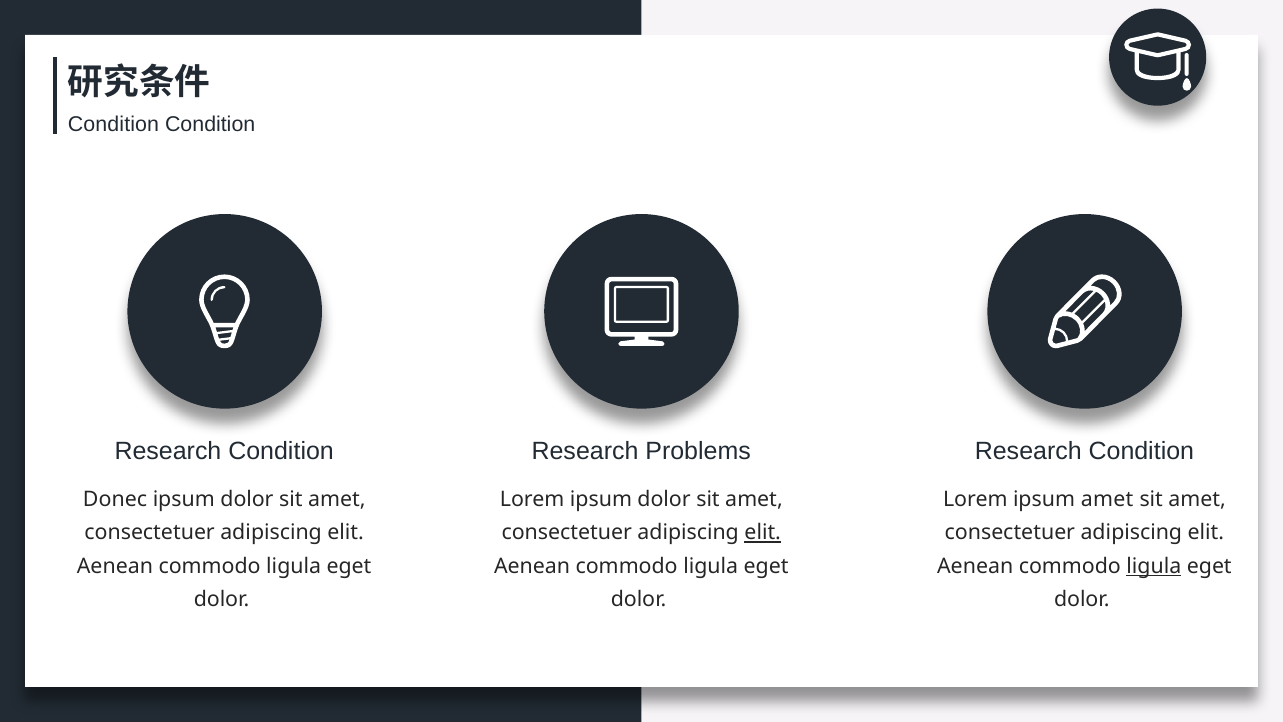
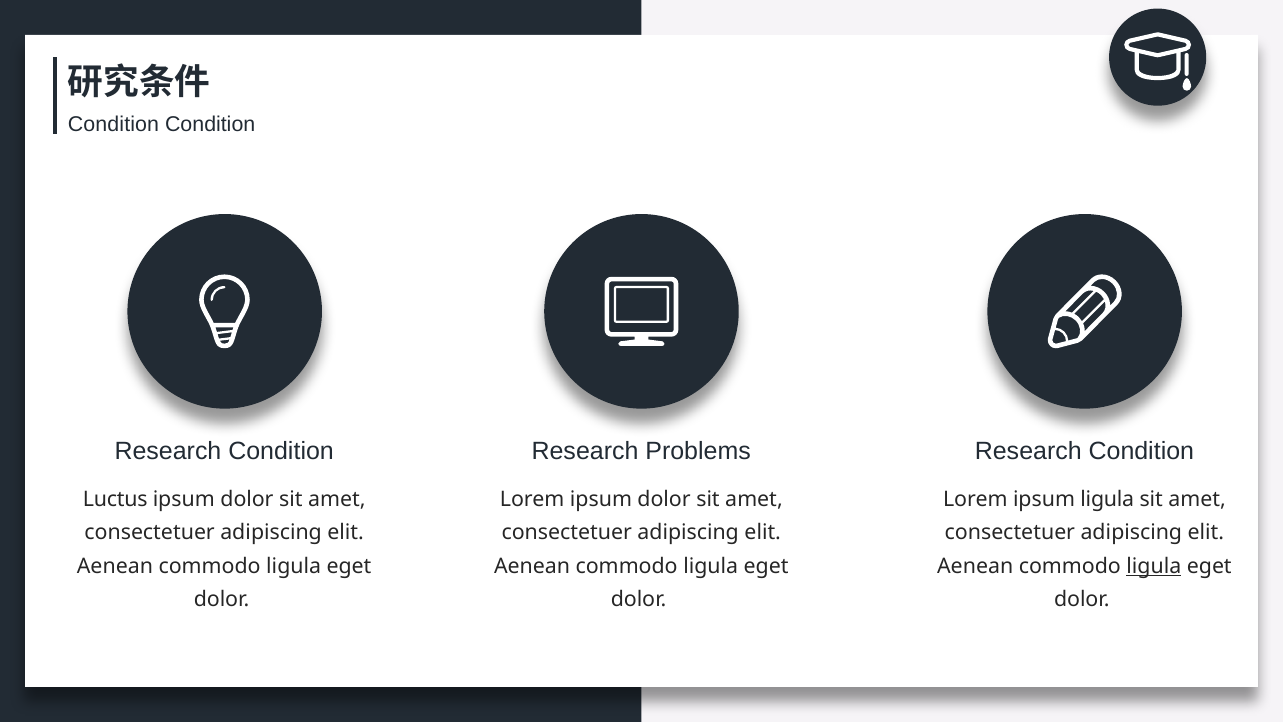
Donec: Donec -> Luctus
ipsum amet: amet -> ligula
elit at (763, 533) underline: present -> none
